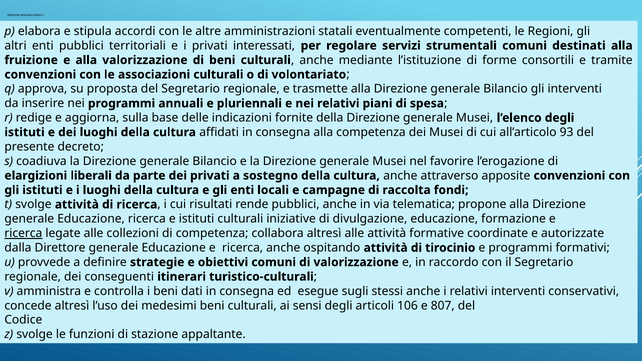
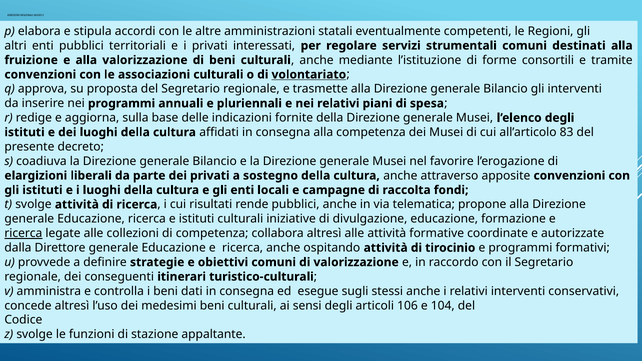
volontariato underline: none -> present
93: 93 -> 83
807: 807 -> 104
